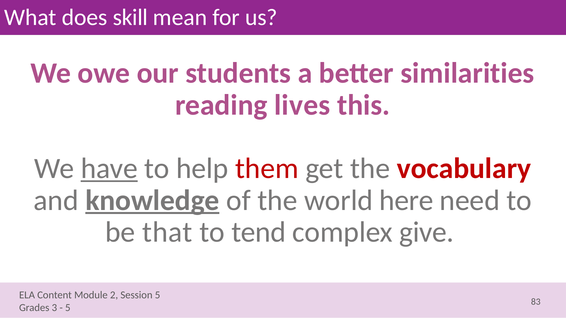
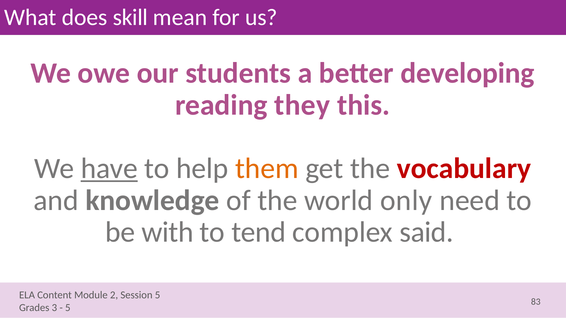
similarities: similarities -> developing
lives: lives -> they
them colour: red -> orange
knowledge underline: present -> none
here: here -> only
that: that -> with
give: give -> said
